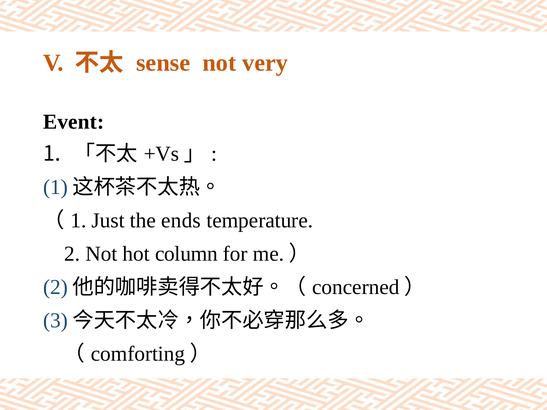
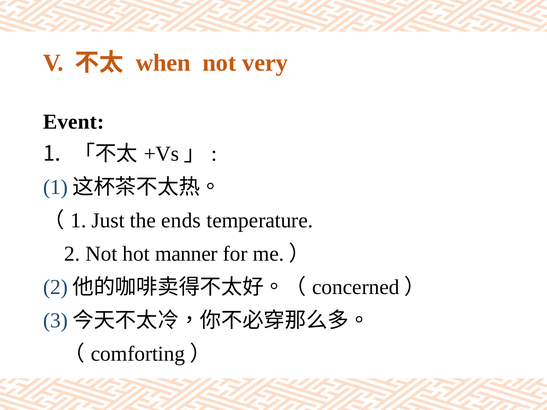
sense: sense -> when
column: column -> manner
